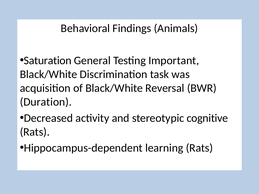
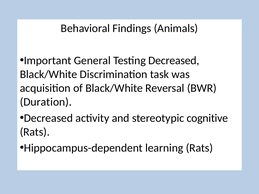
Saturation: Saturation -> Important
Testing Important: Important -> Decreased
